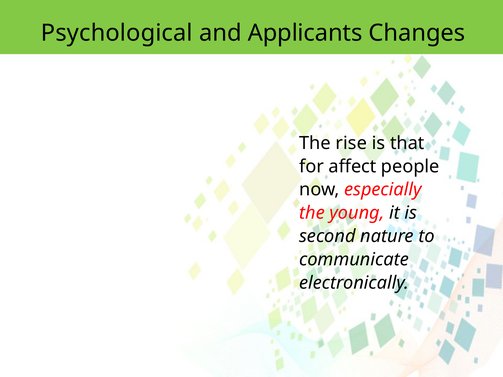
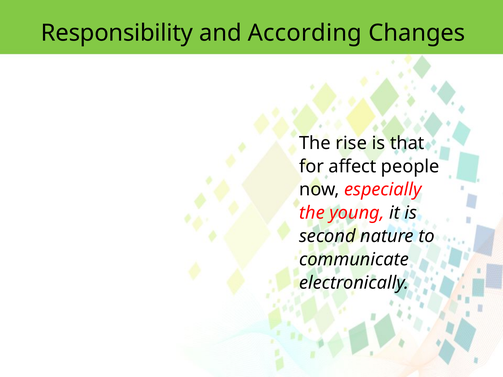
Psychological: Psychological -> Responsibility
Applicants: Applicants -> According
